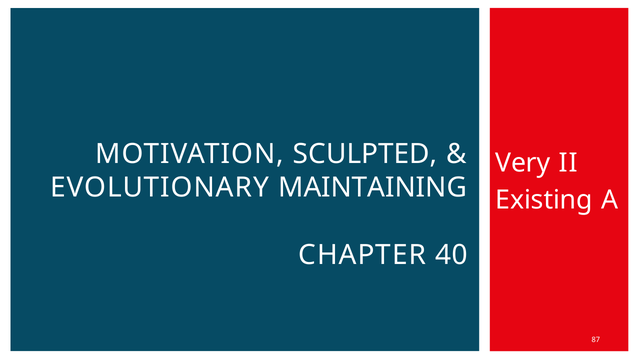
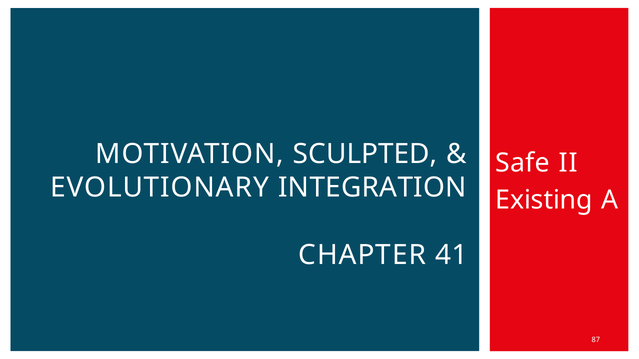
Very: Very -> Safe
MAINTAINING: MAINTAINING -> INTEGRATION
40: 40 -> 41
